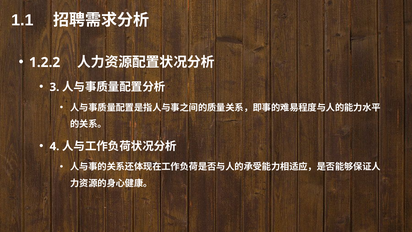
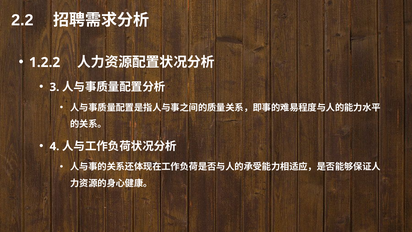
1.1: 1.1 -> 2.2
